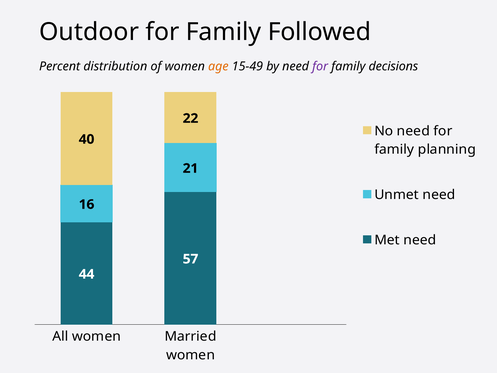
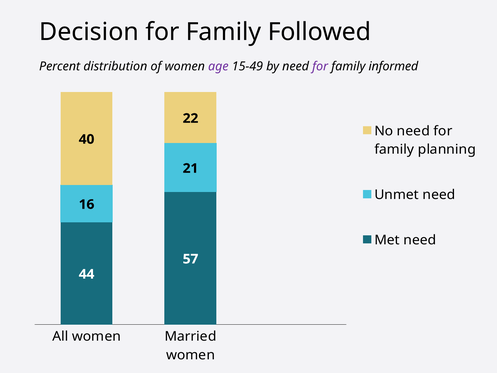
Outdoor: Outdoor -> Decision
age colour: orange -> purple
decisions: decisions -> informed
